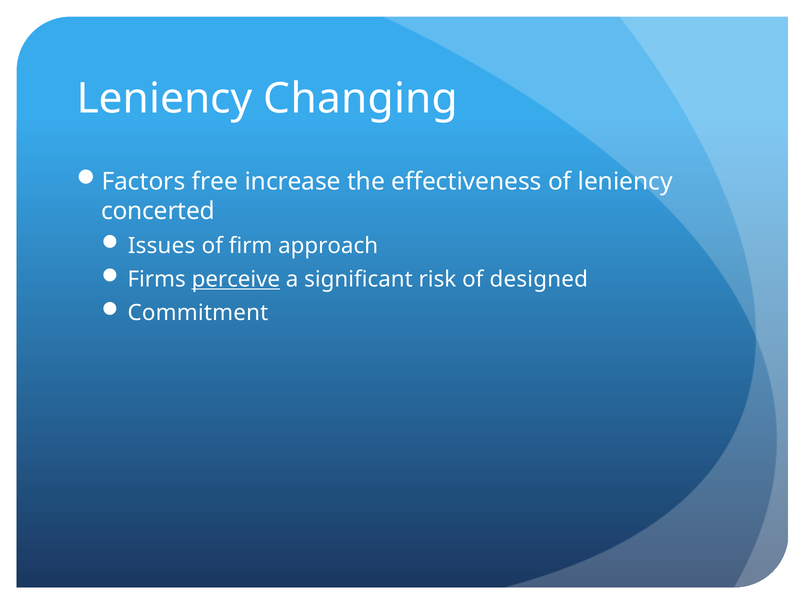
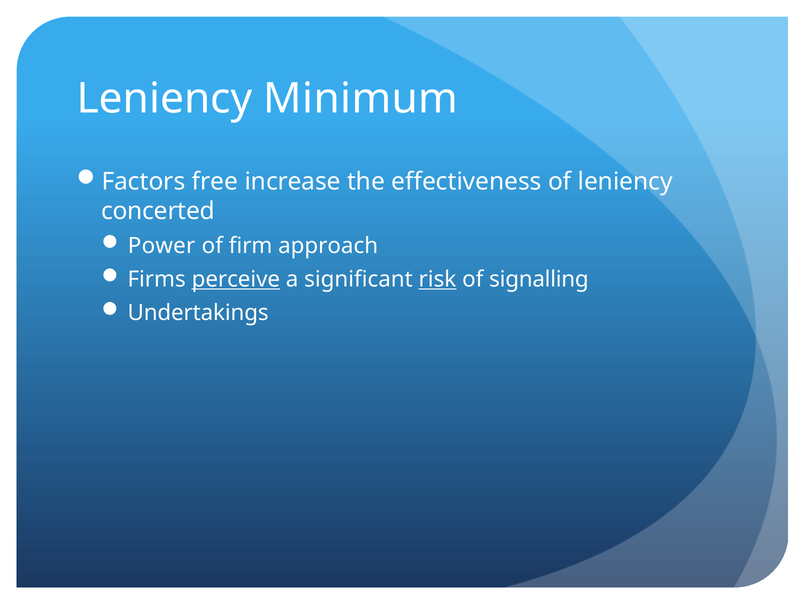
Changing: Changing -> Minimum
Issues: Issues -> Power
risk underline: none -> present
designed: designed -> signalling
Commitment: Commitment -> Undertakings
